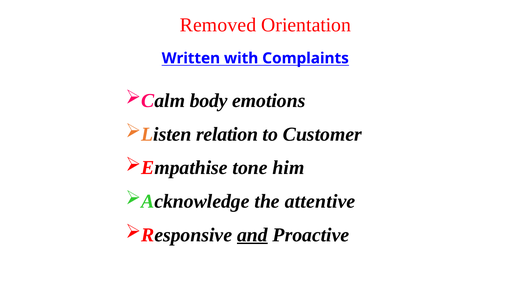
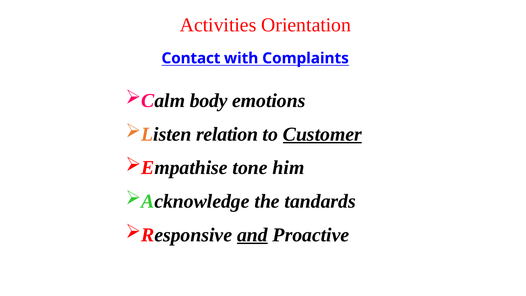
Removed: Removed -> Activities
Written: Written -> Contact
Customer underline: none -> present
attentive: attentive -> tandards
